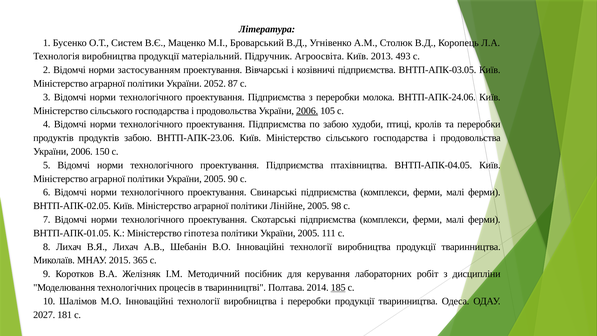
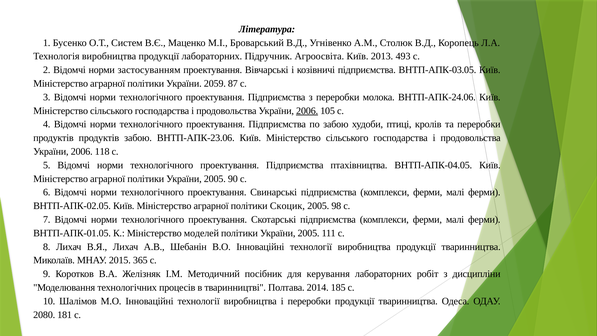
продукції матеріальний: матеріальний -> лабораторних
2052: 2052 -> 2059
150: 150 -> 118
Лінійне: Лінійне -> Скоцик
гіпотеза: гіпотеза -> моделей
185 underline: present -> none
2027: 2027 -> 2080
